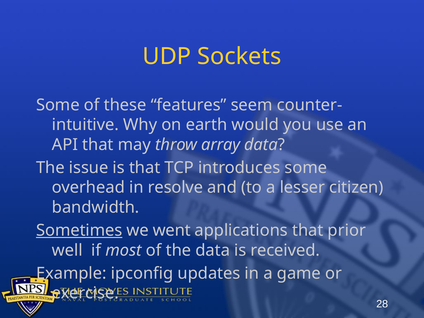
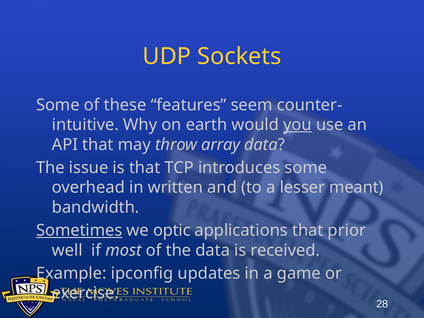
you underline: none -> present
resolve: resolve -> written
citizen: citizen -> meant
went: went -> optic
